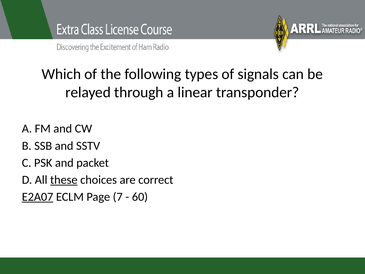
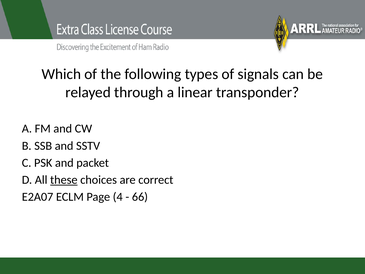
E2A07 underline: present -> none
7: 7 -> 4
60: 60 -> 66
